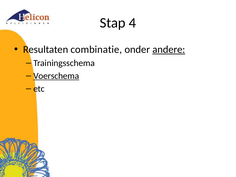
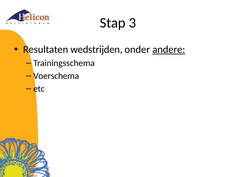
4: 4 -> 3
combinatie: combinatie -> wedstrijden
Voerschema underline: present -> none
